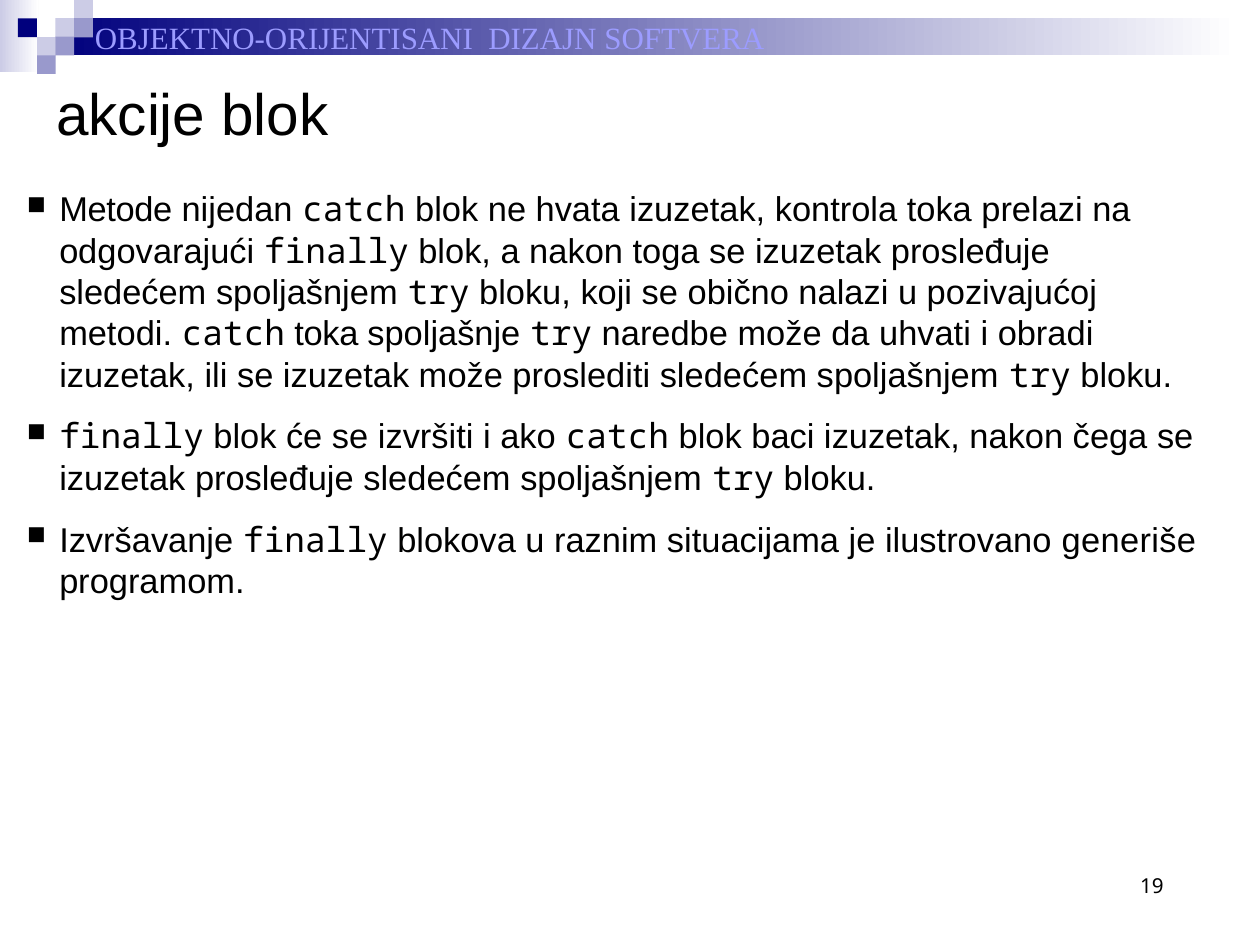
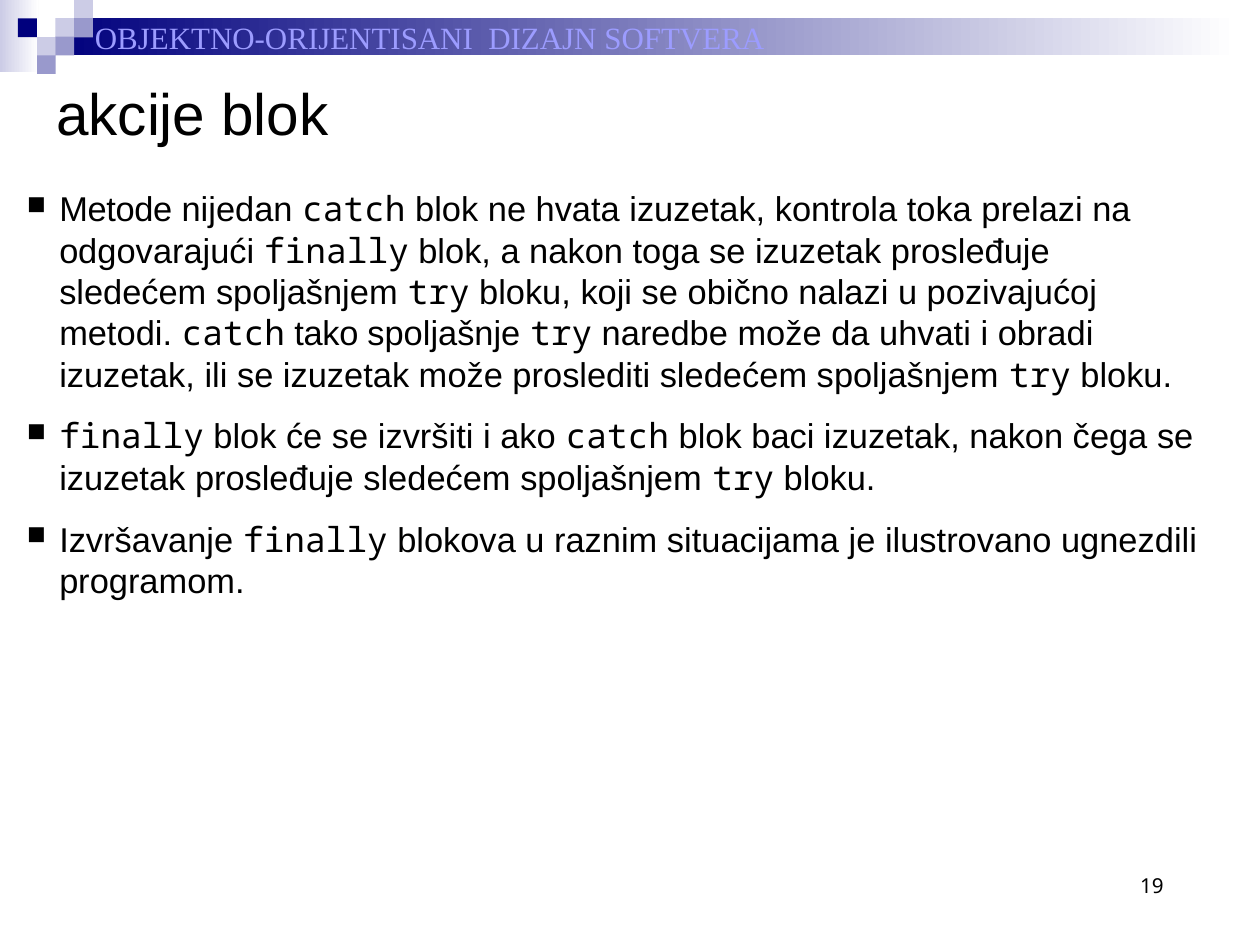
catch toka: toka -> tako
generiše: generiše -> ugnezdili
